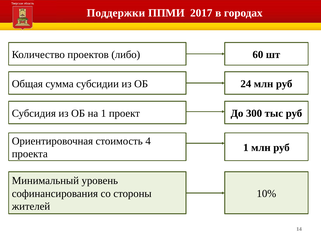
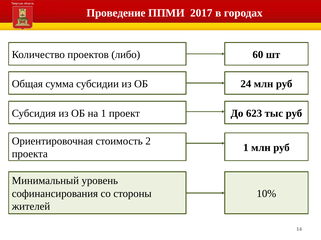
Поддержки: Поддержки -> Проведение
300: 300 -> 623
4: 4 -> 2
